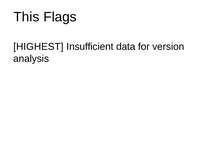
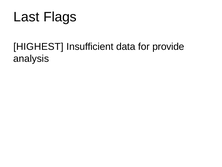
This: This -> Last
version: version -> provide
